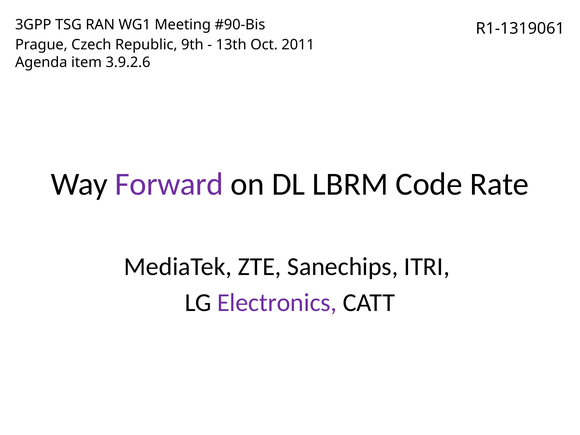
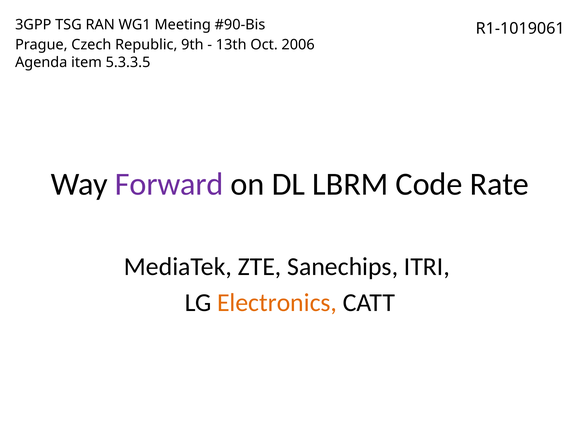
R1-1319061: R1-1319061 -> R1-1019061
2011: 2011 -> 2006
3.9.2.6: 3.9.2.6 -> 5.3.3.5
Electronics colour: purple -> orange
